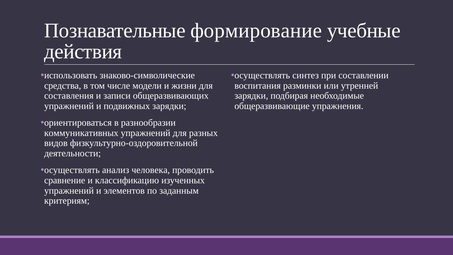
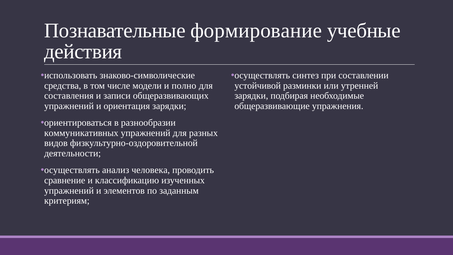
жизни: жизни -> полно
воспитания: воспитания -> устойчивой
подвижных: подвижных -> ориентация
